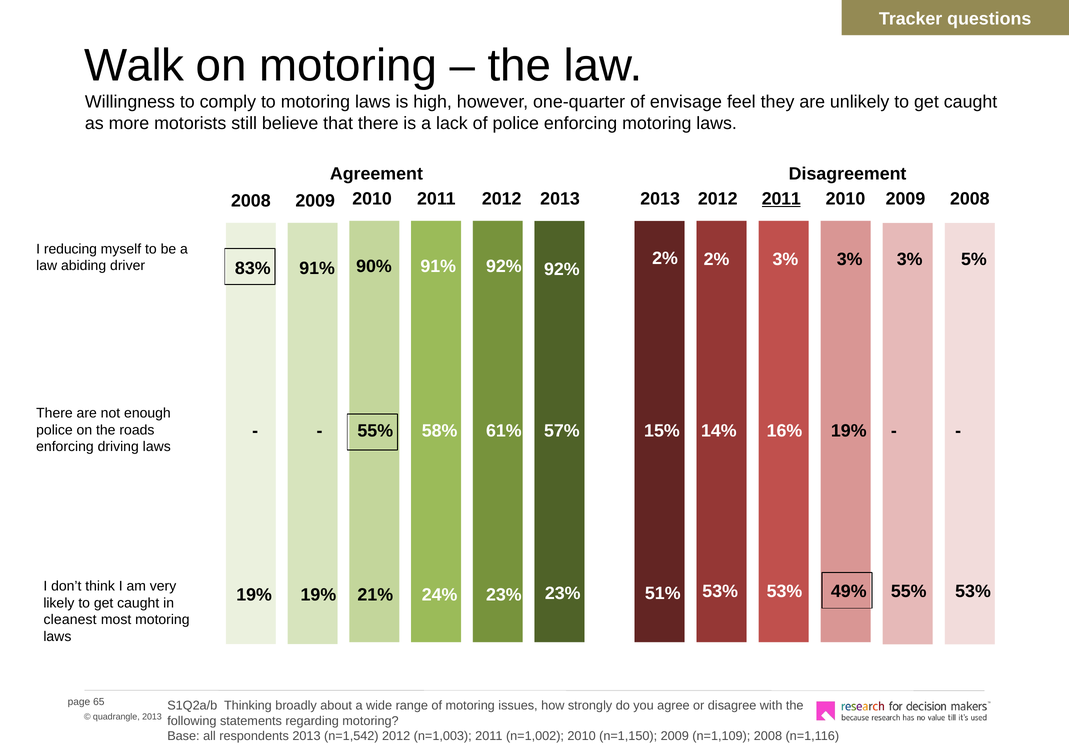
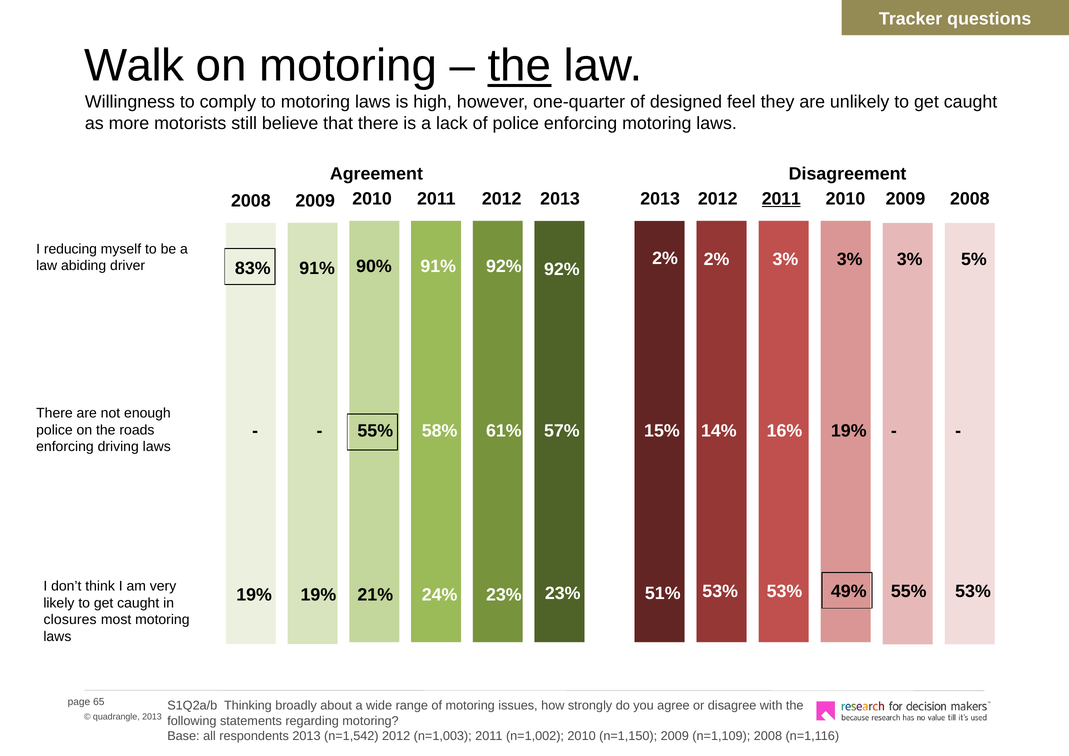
the at (519, 66) underline: none -> present
envisage: envisage -> designed
cleanest: cleanest -> closures
